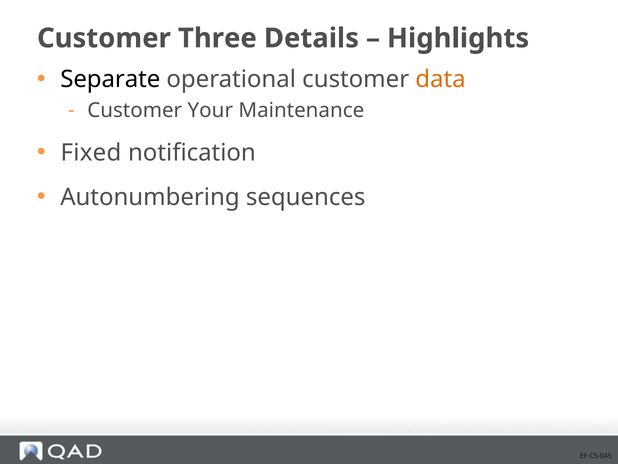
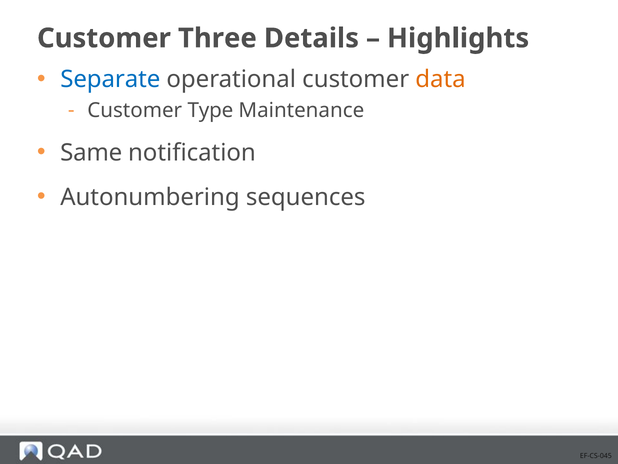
Separate colour: black -> blue
Your: Your -> Type
Fixed: Fixed -> Same
